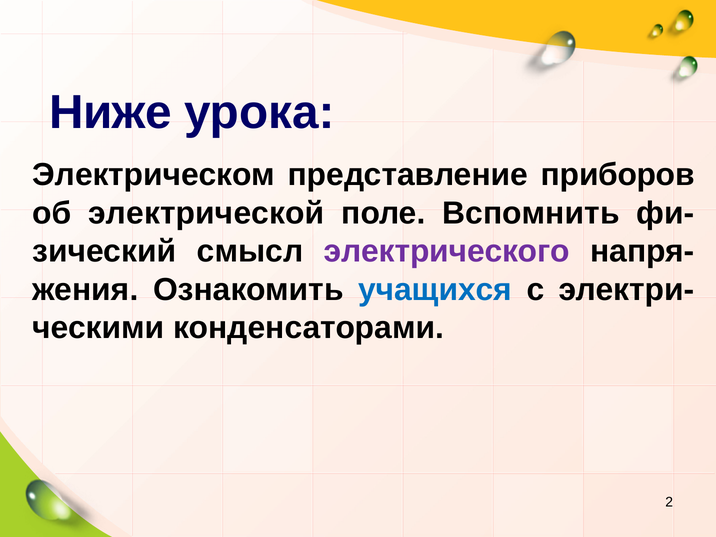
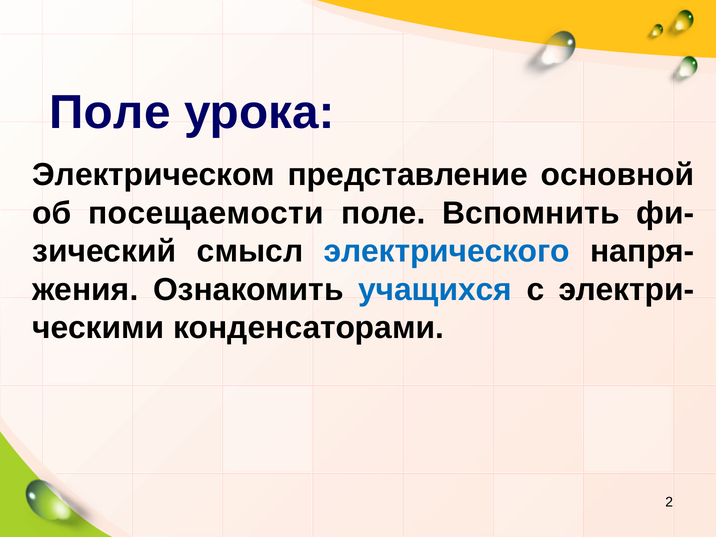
Ниже at (110, 112): Ниже -> Поле
приборов: приборов -> основной
электрической: электрической -> посещаемости
электрического colour: purple -> blue
